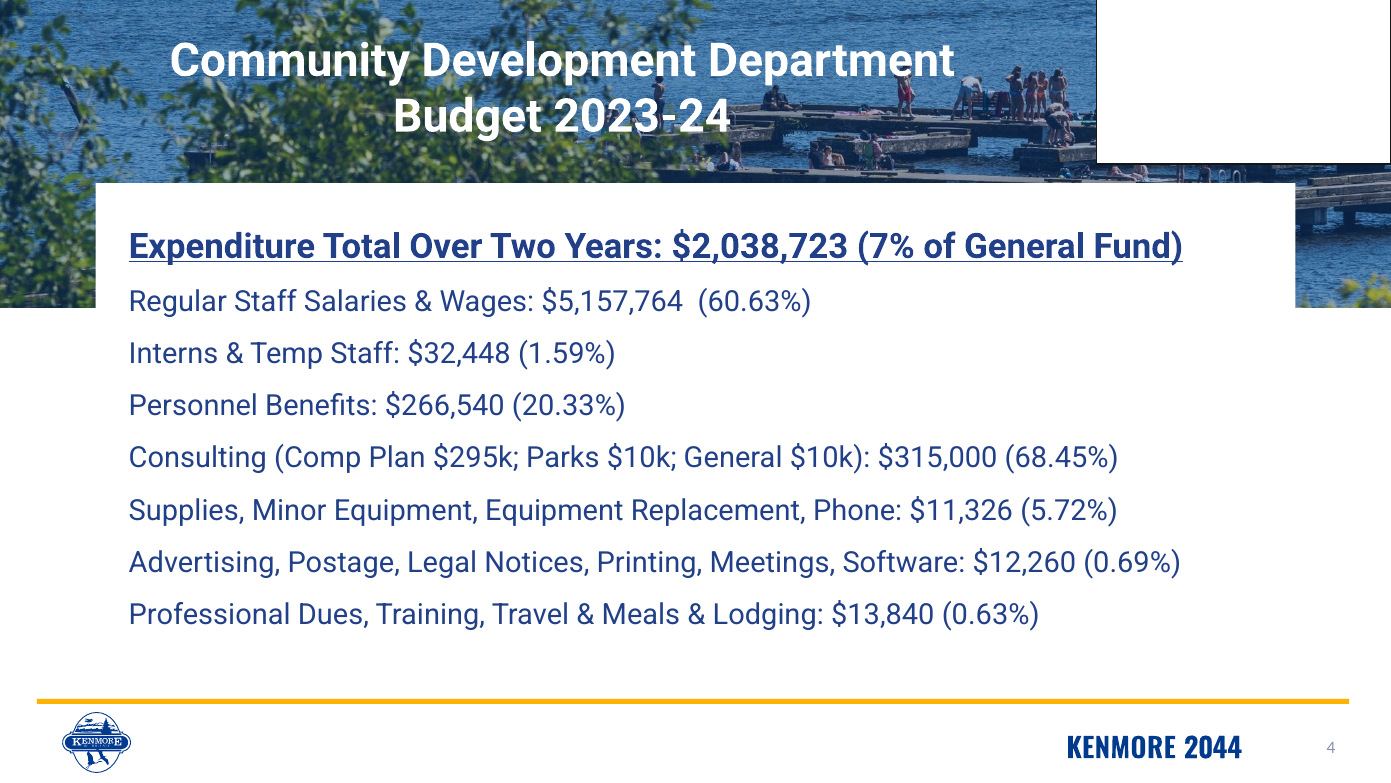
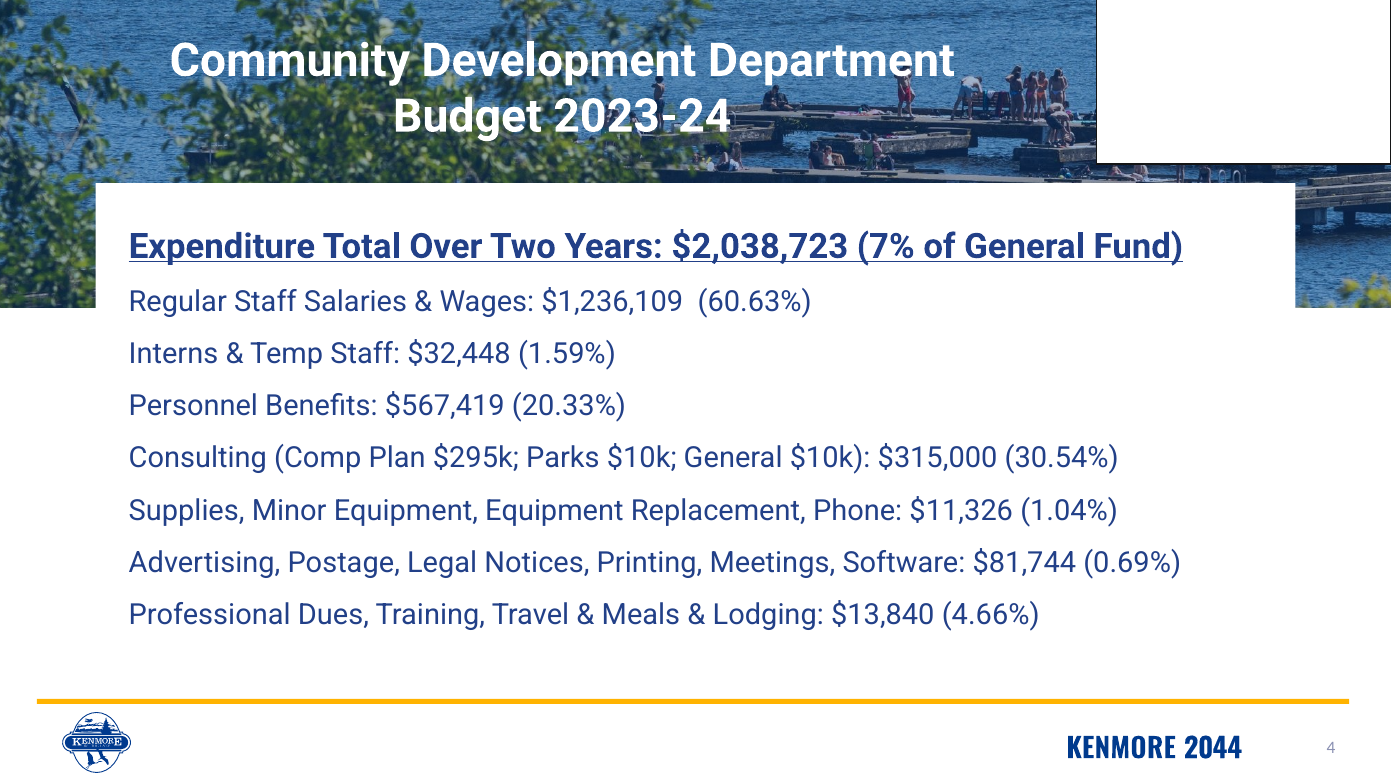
$5,157,764: $5,157,764 -> $1,236,109
$266,540: $266,540 -> $567,419
68.45%: 68.45% -> 30.54%
5.72%: 5.72% -> 1.04%
$12,260: $12,260 -> $81,744
0.63%: 0.63% -> 4.66%
